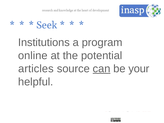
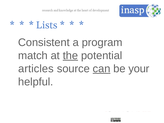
Seek: Seek -> Lists
Institutions: Institutions -> Consistent
online: online -> match
the underline: none -> present
